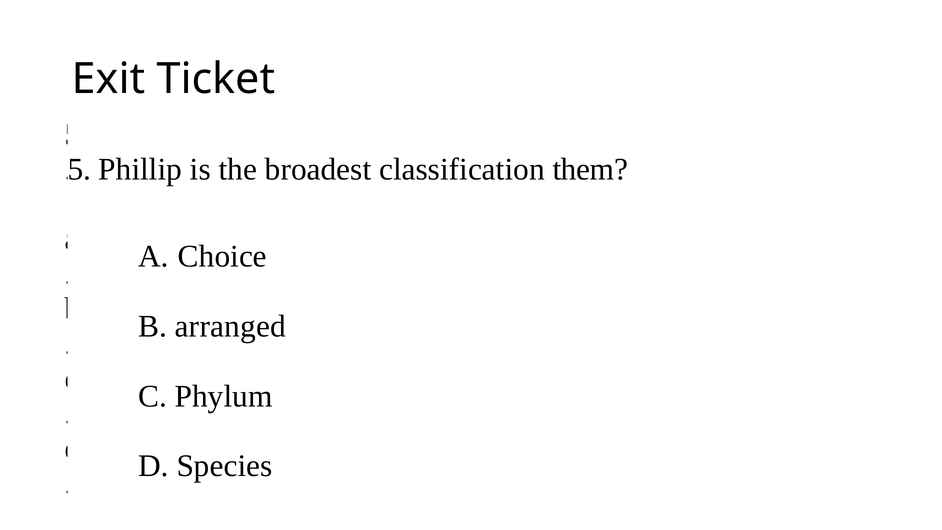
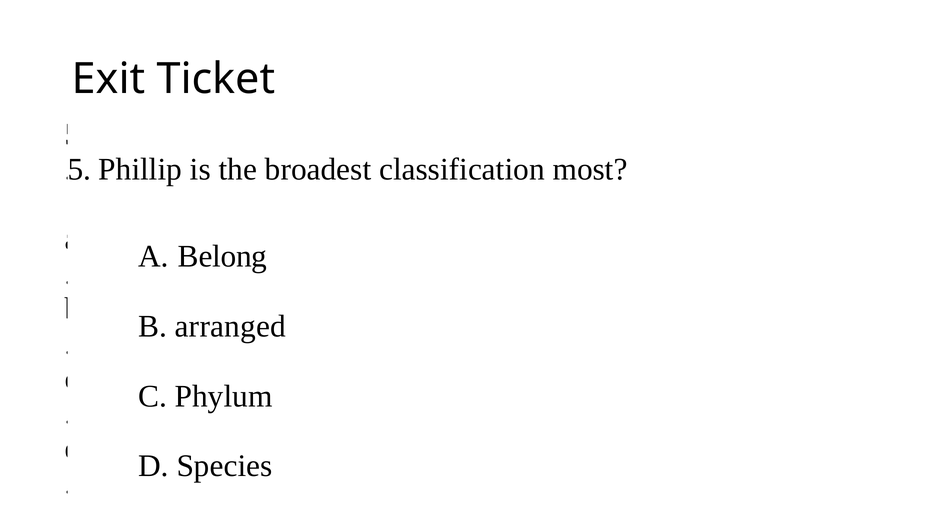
them: them -> most
Choice: Choice -> Belong
